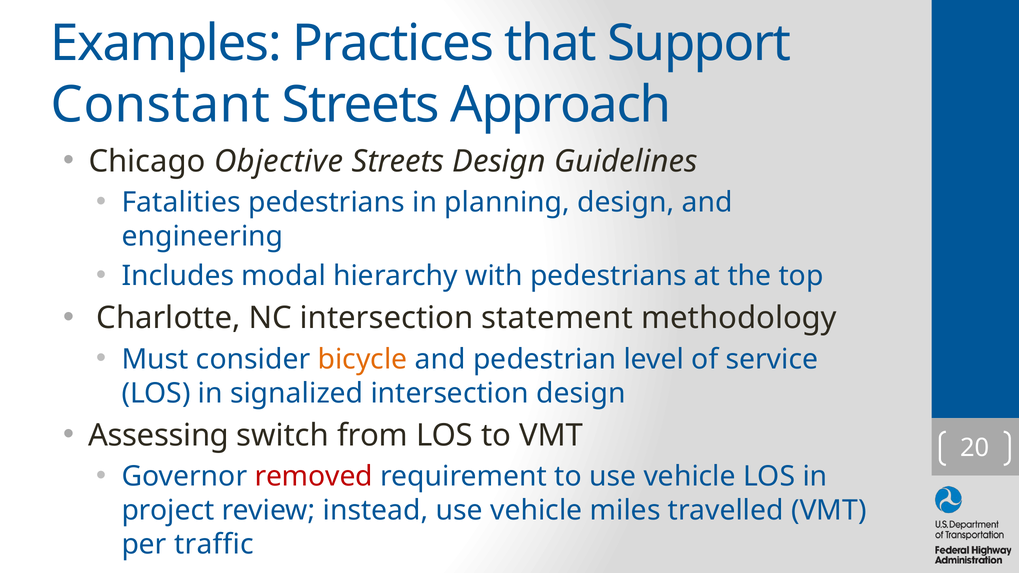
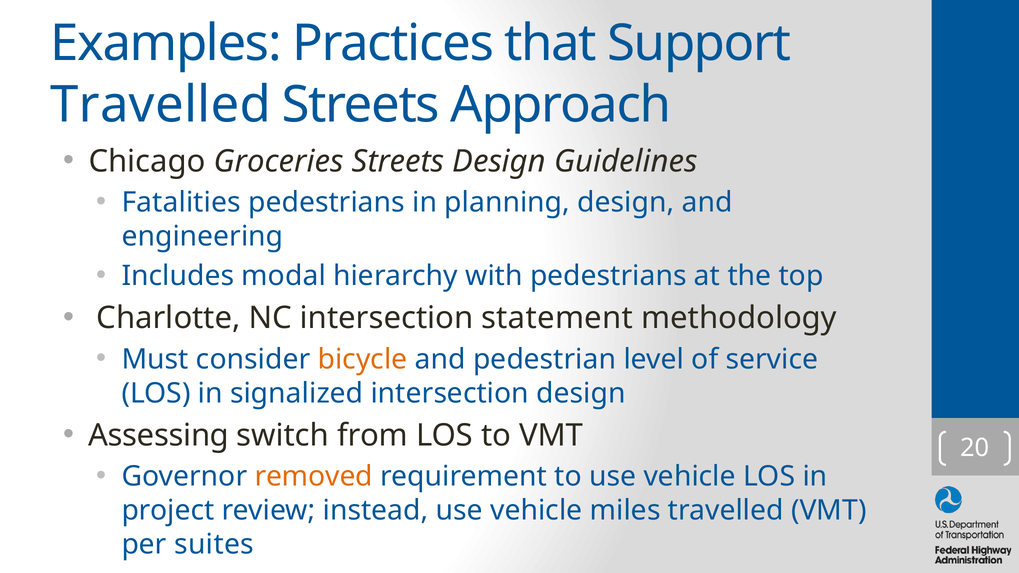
Constant at (161, 105): Constant -> Travelled
Objective: Objective -> Groceries
removed colour: red -> orange
traffic: traffic -> suites
